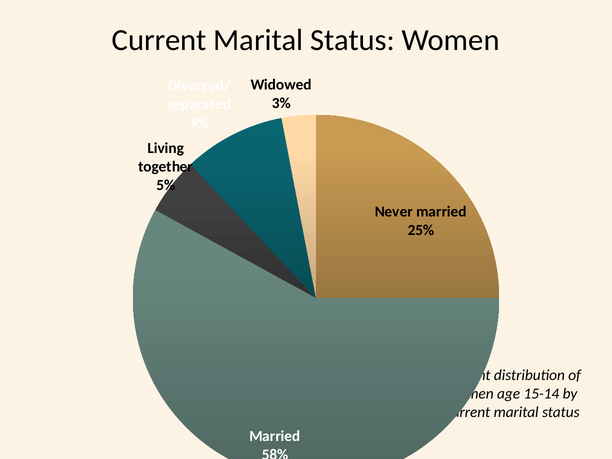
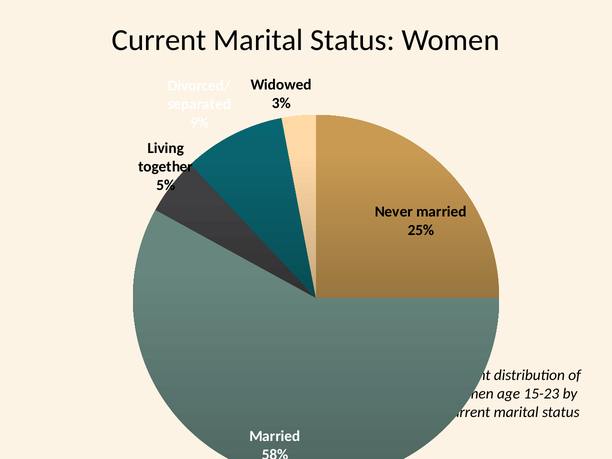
15-14: 15-14 -> 15-23
